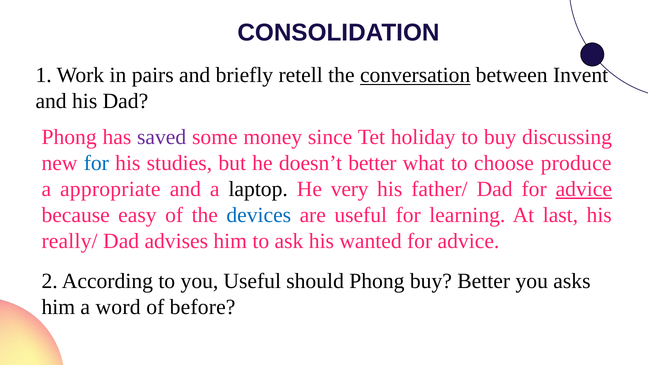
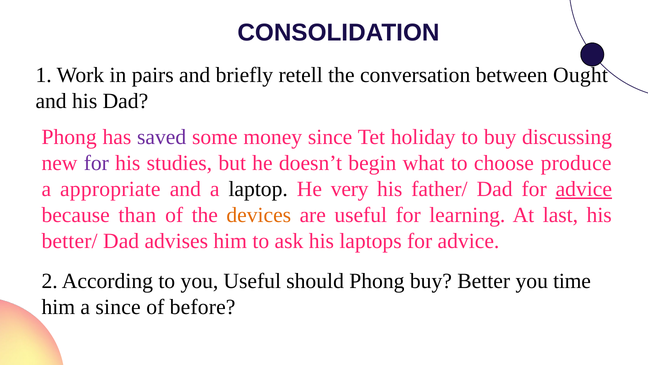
conversation underline: present -> none
Invent: Invent -> Ought
for at (96, 163) colour: blue -> purple
doesn’t better: better -> begin
easy: easy -> than
devices colour: blue -> orange
really/: really/ -> better/
wanted: wanted -> laptops
asks: asks -> time
a word: word -> since
